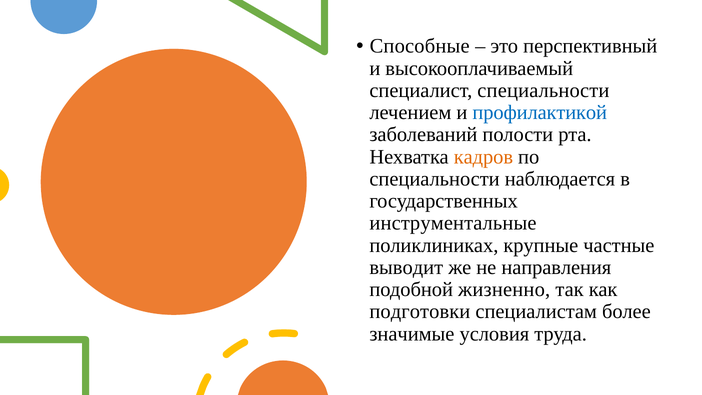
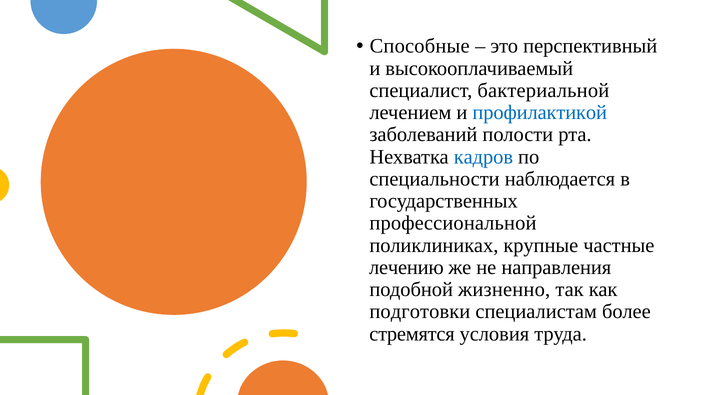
специалист специальности: специальности -> бактериальной
кадров colour: orange -> blue
инструментальные: инструментальные -> профессиональной
выводит: выводит -> лечению
значимые: значимые -> стремятся
